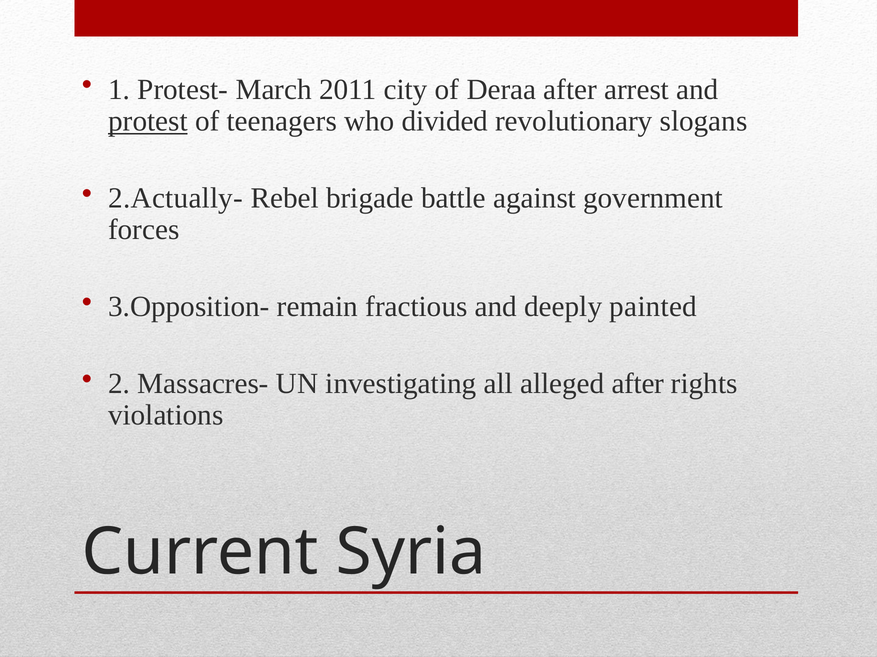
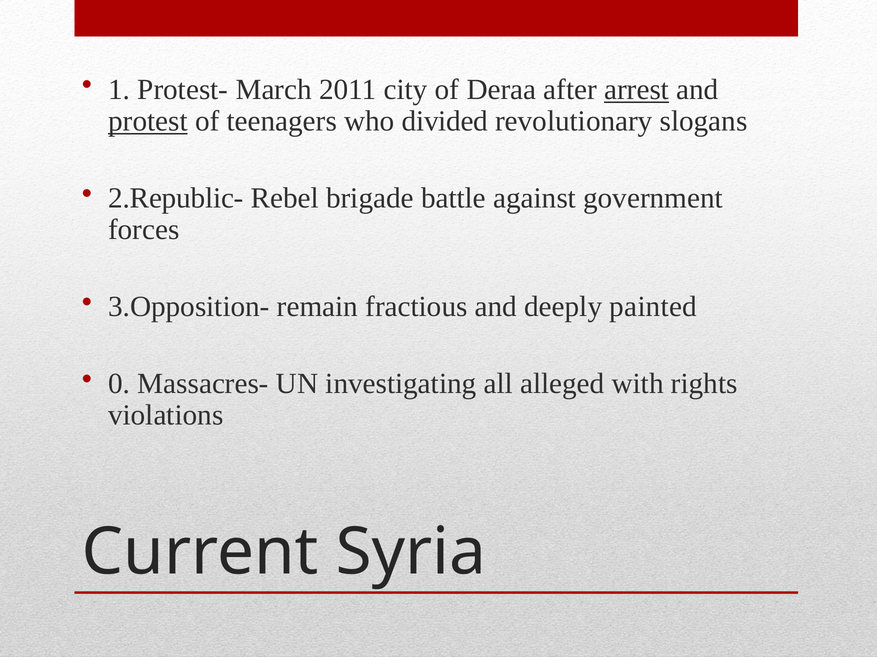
arrest underline: none -> present
2.Actually-: 2.Actually- -> 2.Republic-
2: 2 -> 0
alleged after: after -> with
